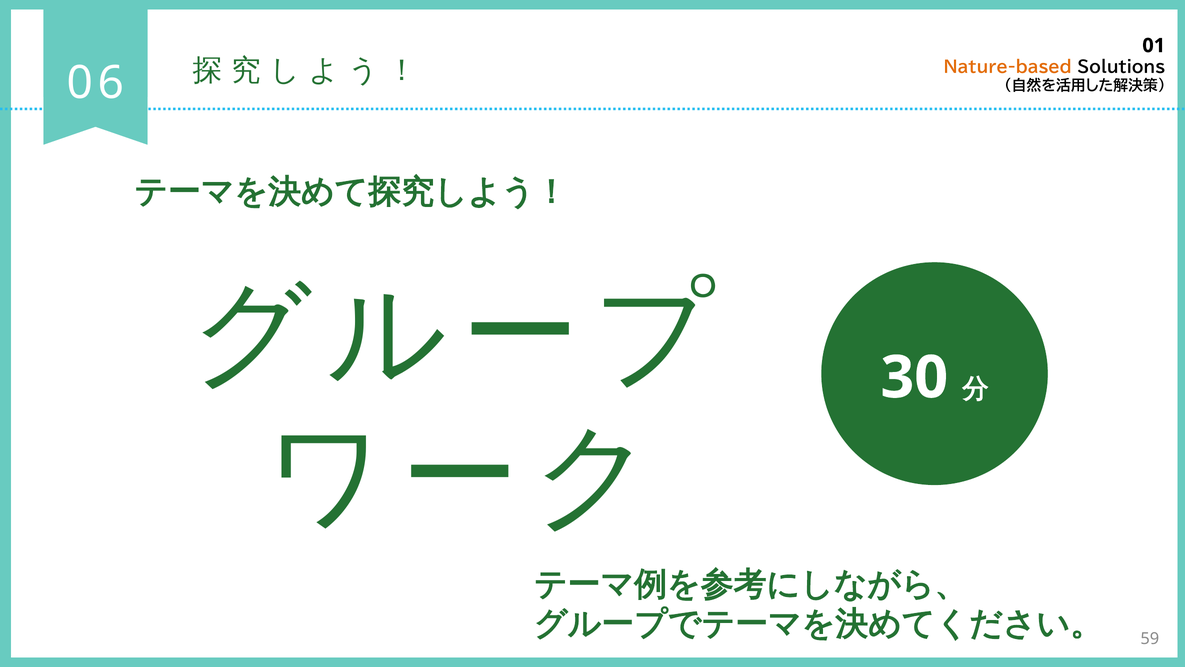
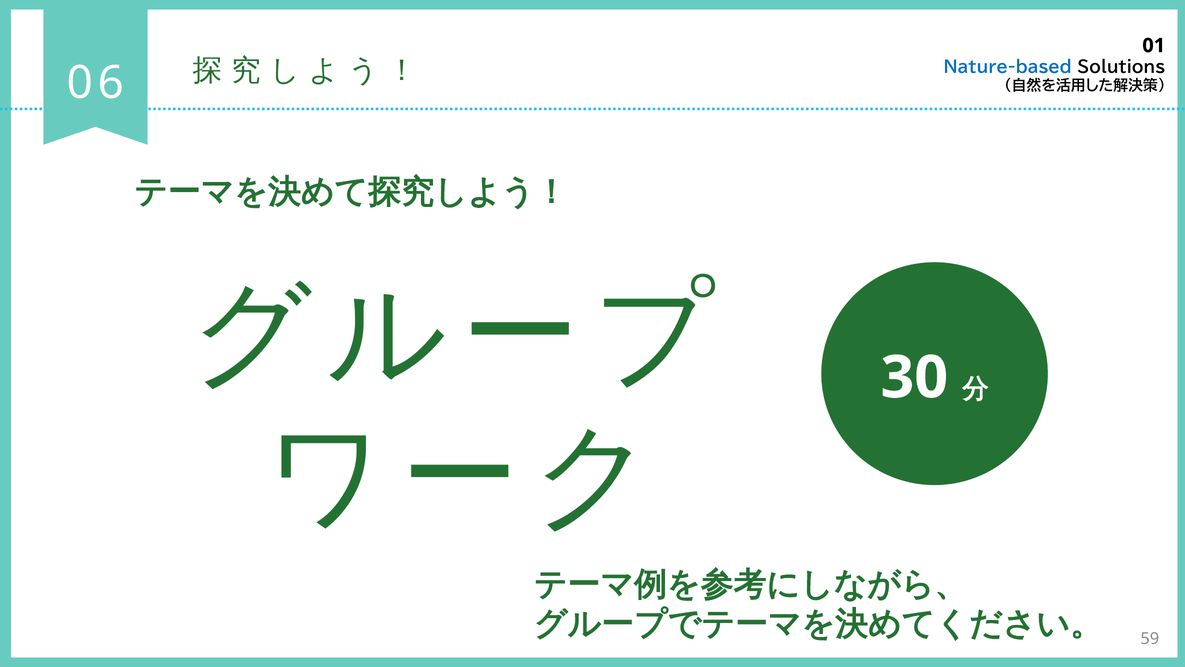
Nature-based colour: orange -> blue
